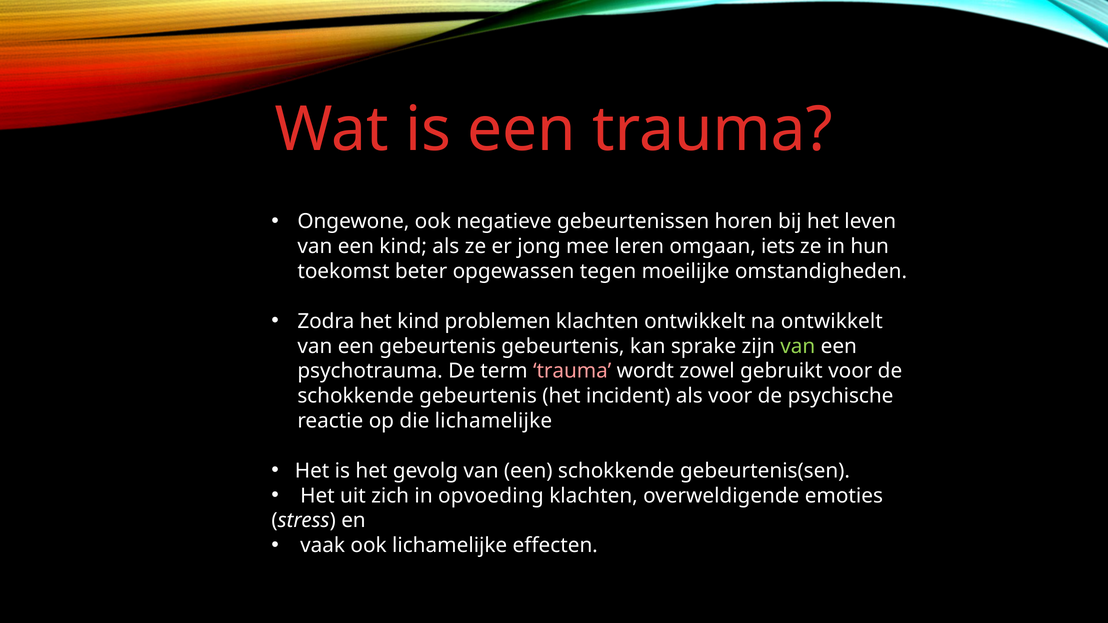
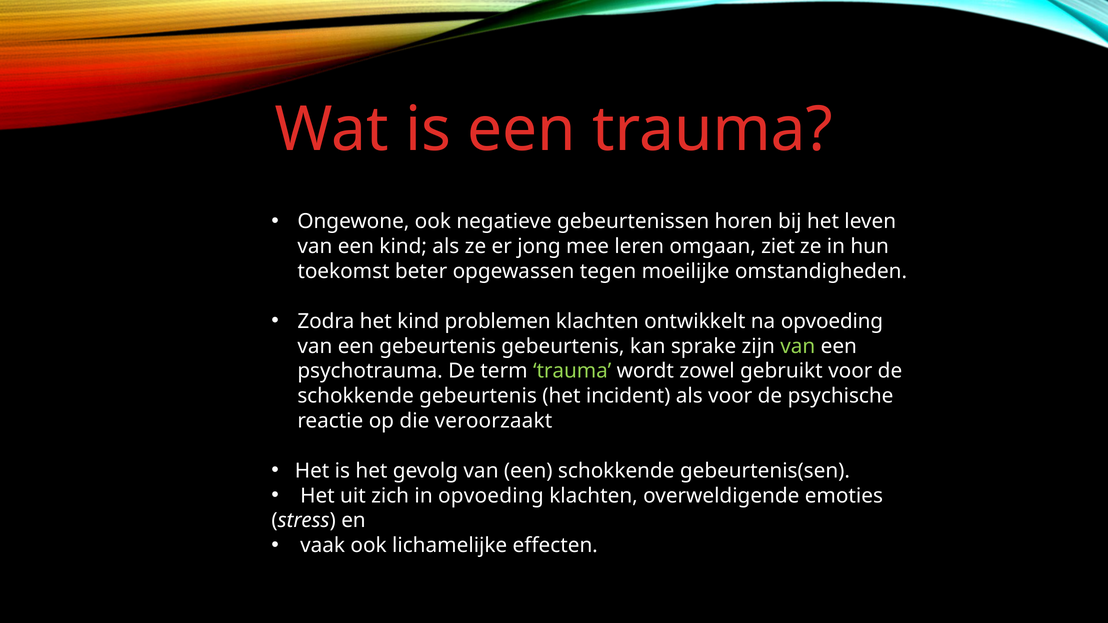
iets: iets -> ziet
na ontwikkelt: ontwikkelt -> opvoeding
trauma at (572, 371) colour: pink -> light green
die lichamelijke: lichamelijke -> veroorzaakt
